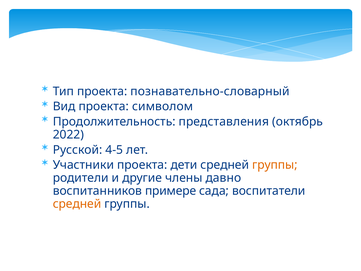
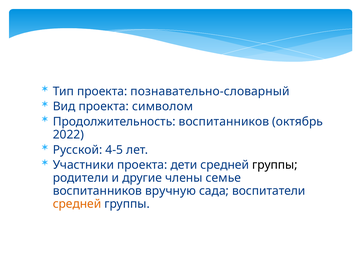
Продолжительность представления: представления -> воспитанников
группы at (275, 165) colour: orange -> black
давно: давно -> семье
примере: примере -> вручную
